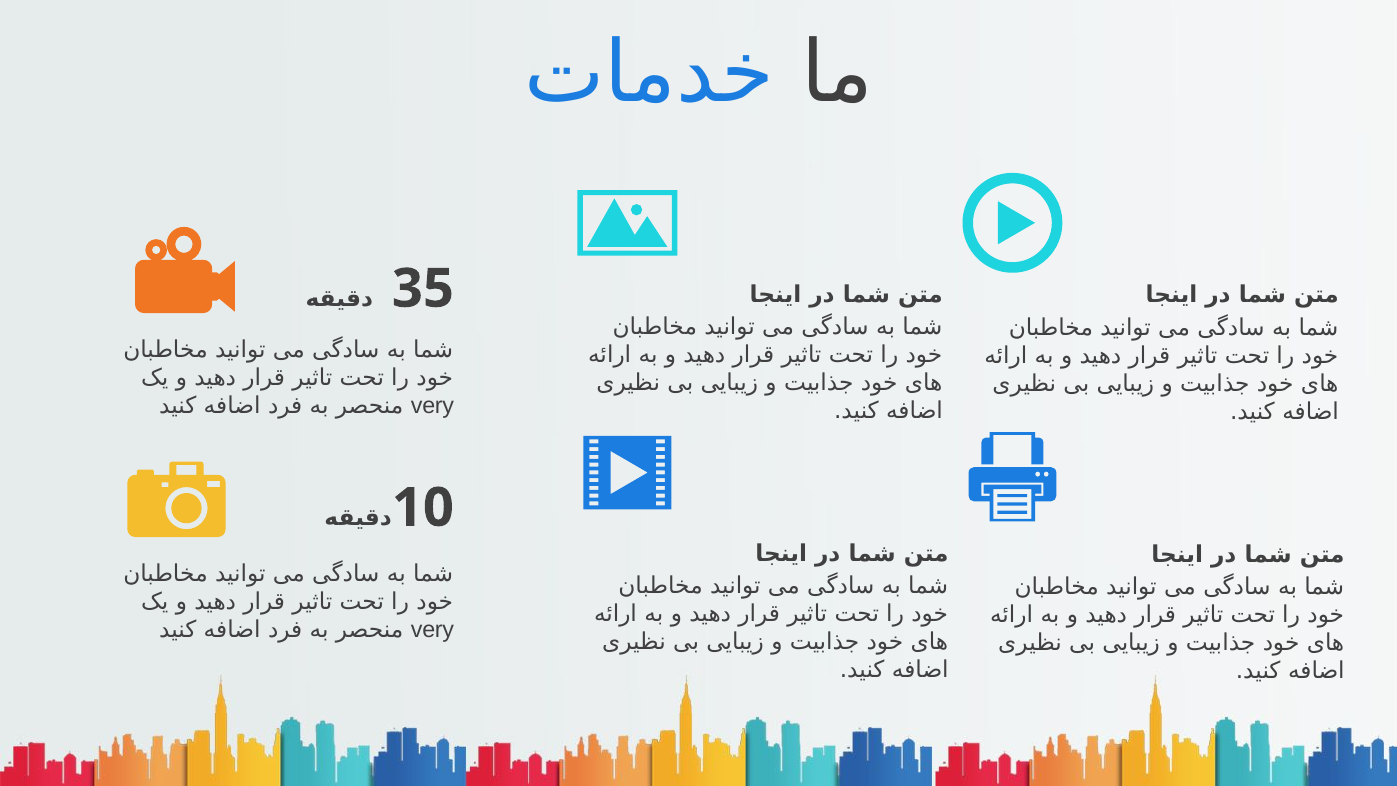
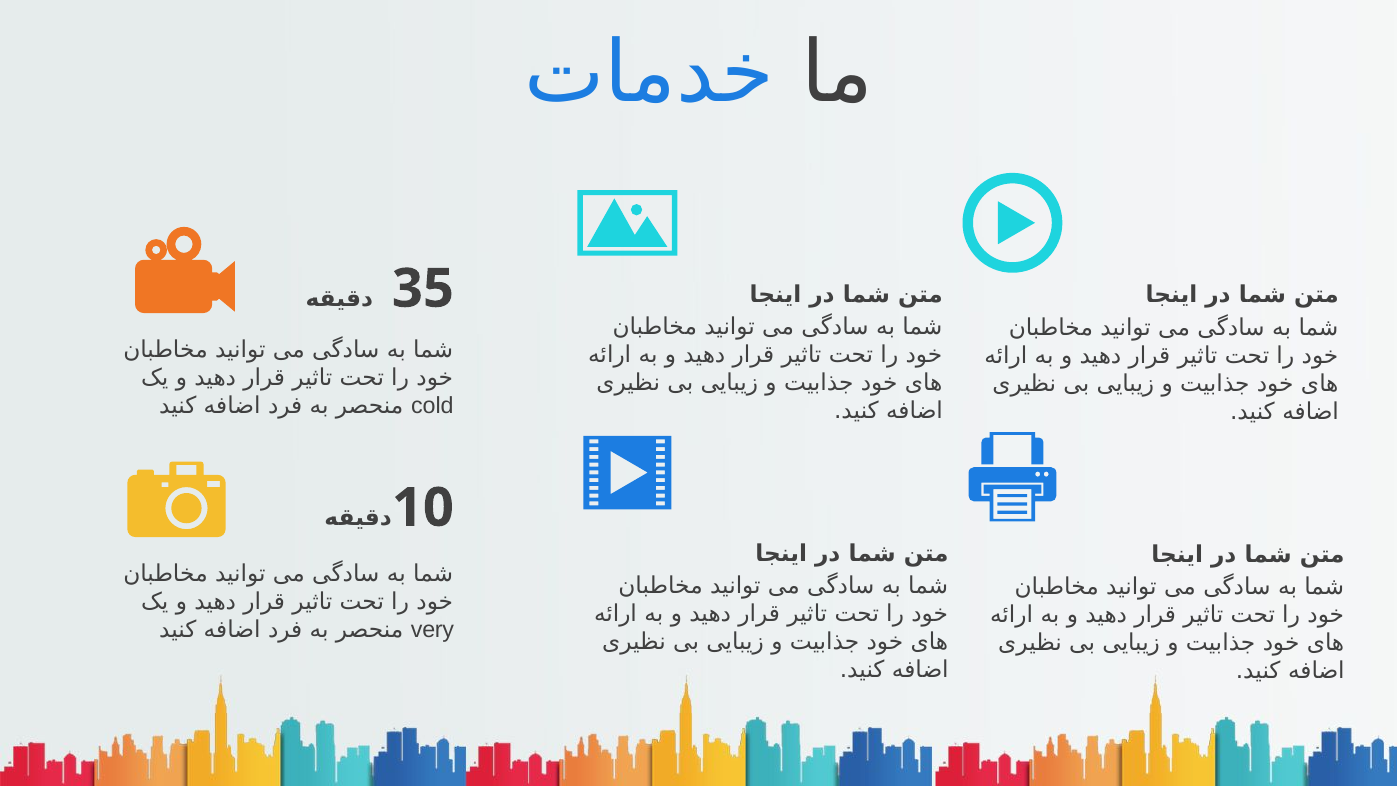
very at (432, 406): very -> cold
